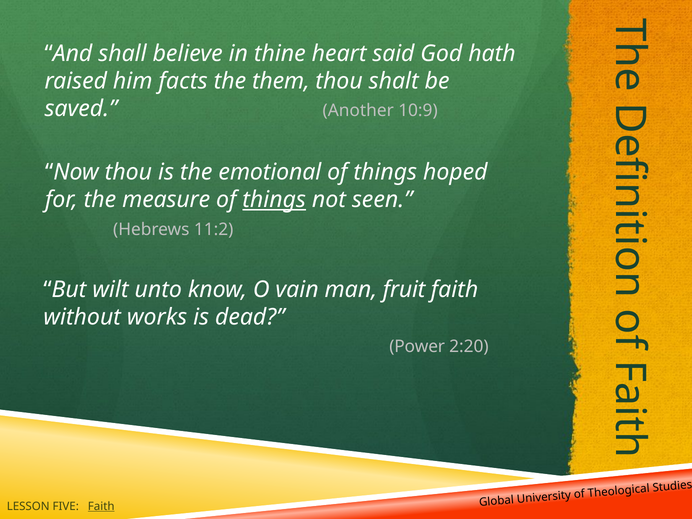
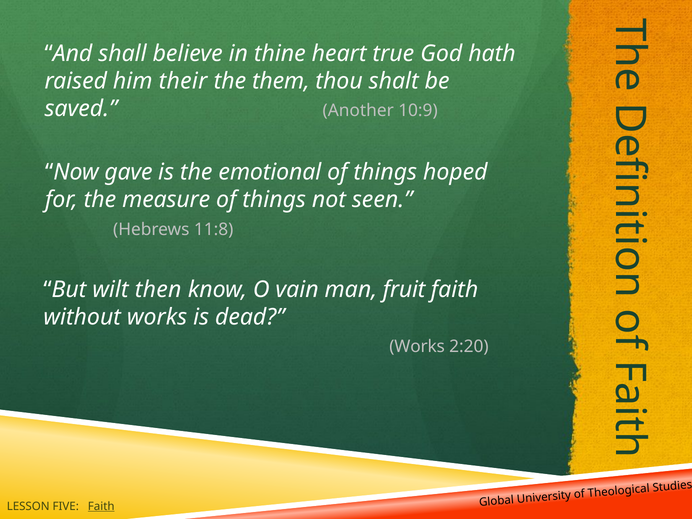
said: said -> true
facts: facts -> their
Now thou: thou -> gave
things at (274, 200) underline: present -> none
11:2: 11:2 -> 11:8
unto: unto -> then
Power at (417, 347): Power -> Works
